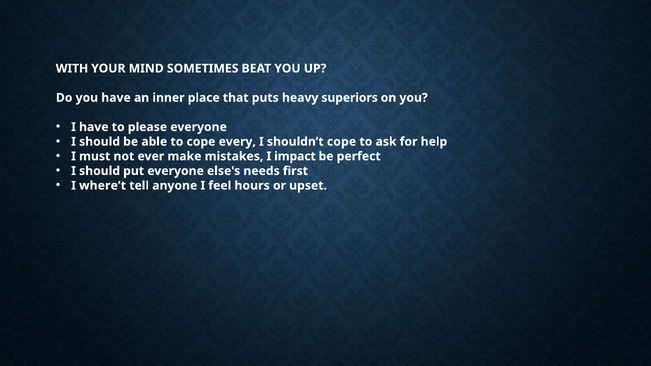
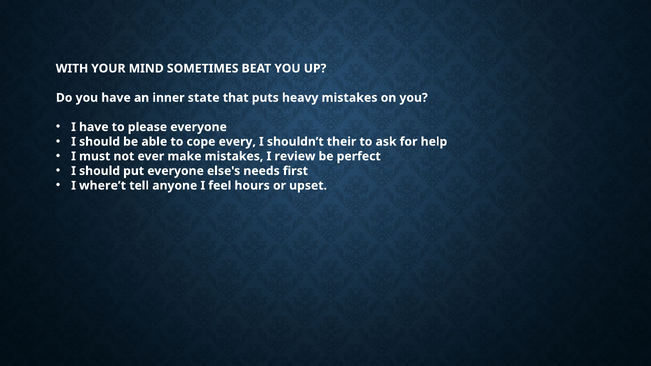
place: place -> state
heavy superiors: superiors -> mistakes
shouldn’t cope: cope -> their
impact: impact -> review
